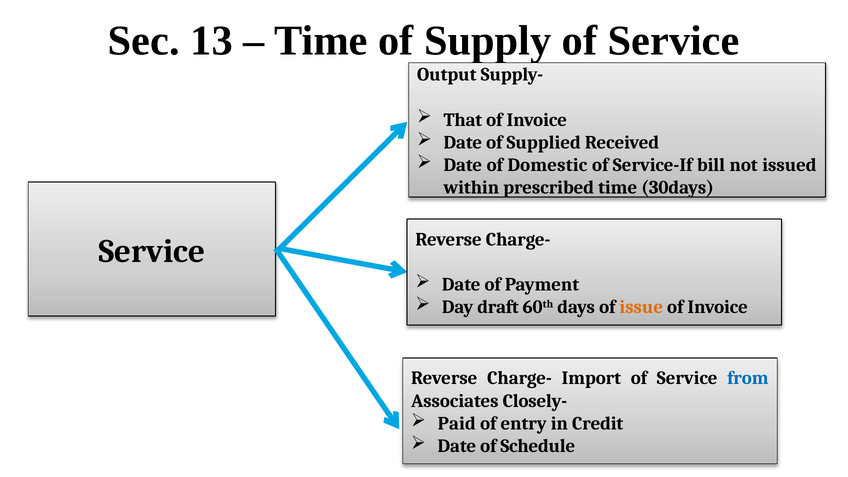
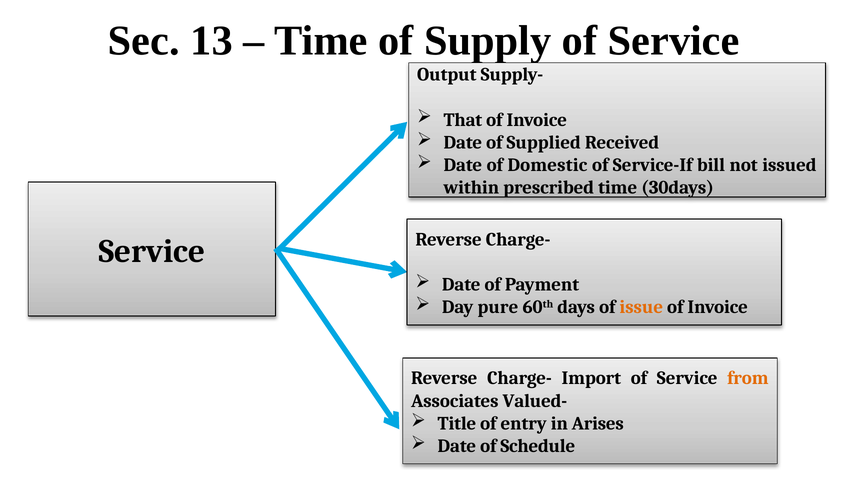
draft: draft -> pure
from colour: blue -> orange
Closely-: Closely- -> Valued-
Paid: Paid -> Title
Credit: Credit -> Arises
